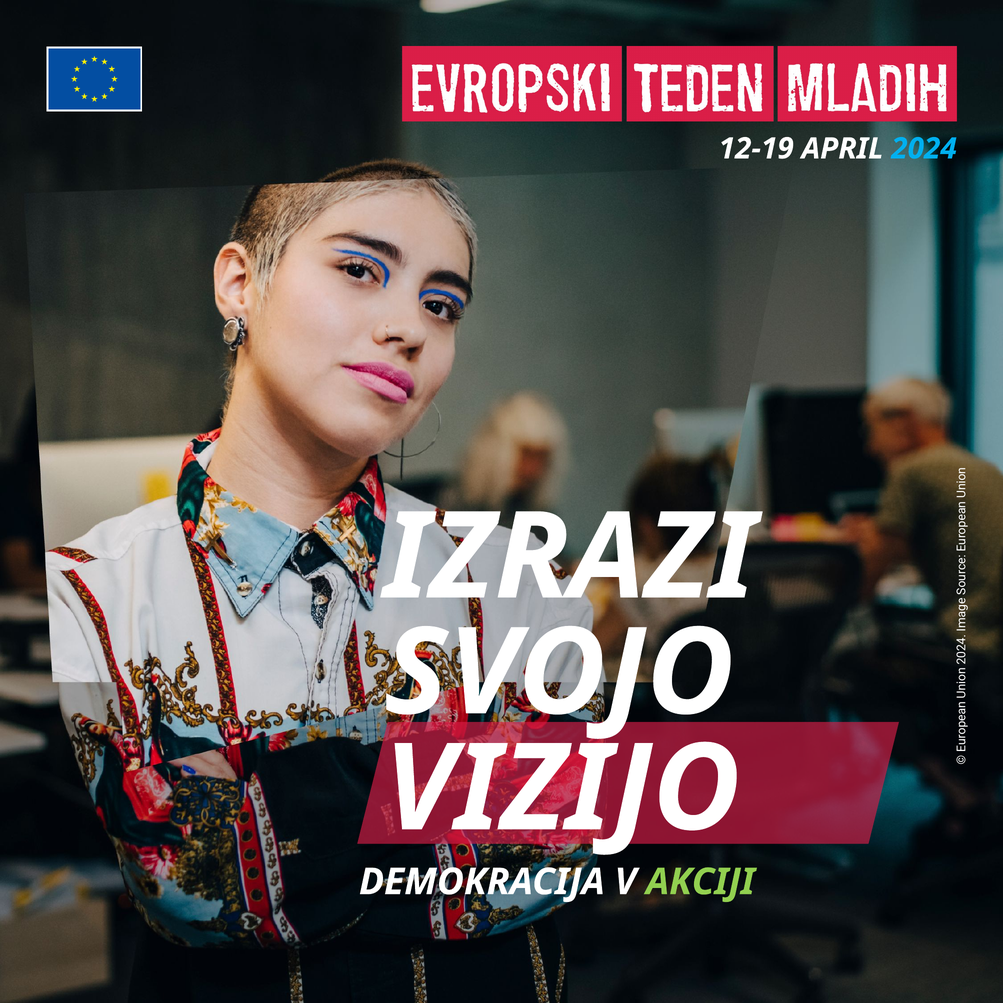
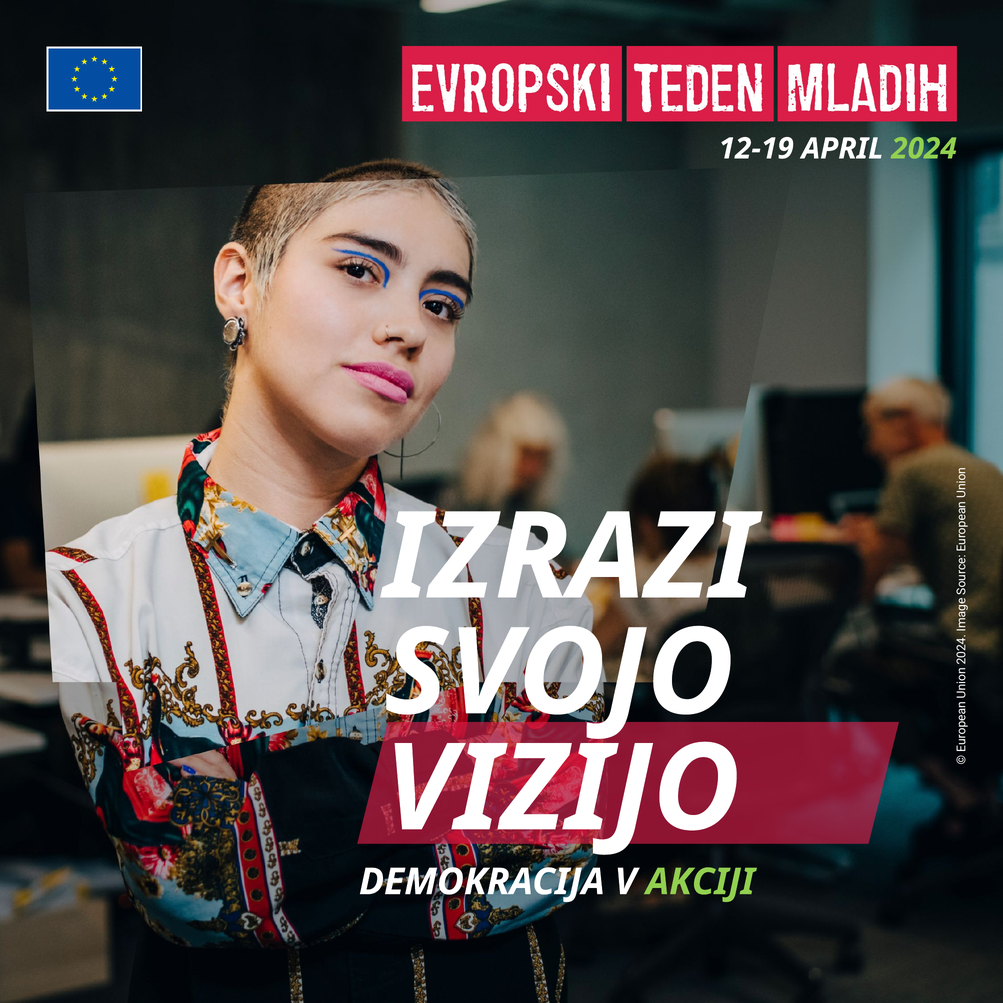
2024 colour: light blue -> light green
